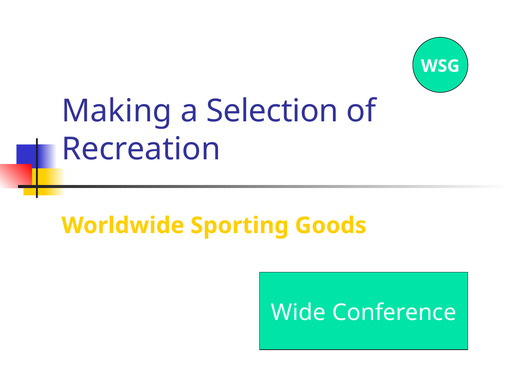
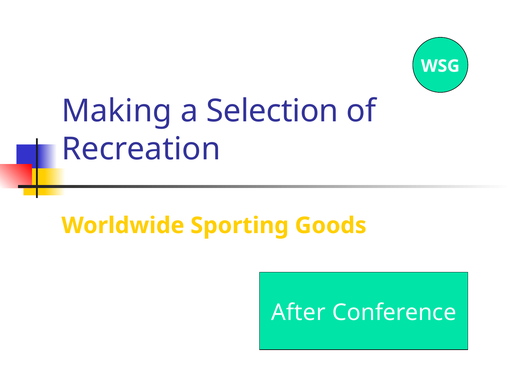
Wide: Wide -> After
